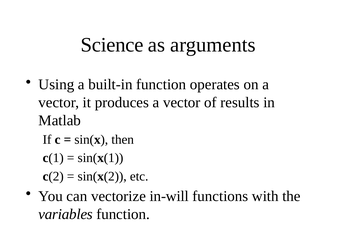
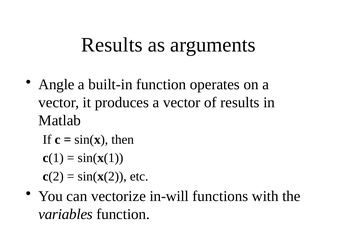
Science at (112, 45): Science -> Results
Using: Using -> Angle
